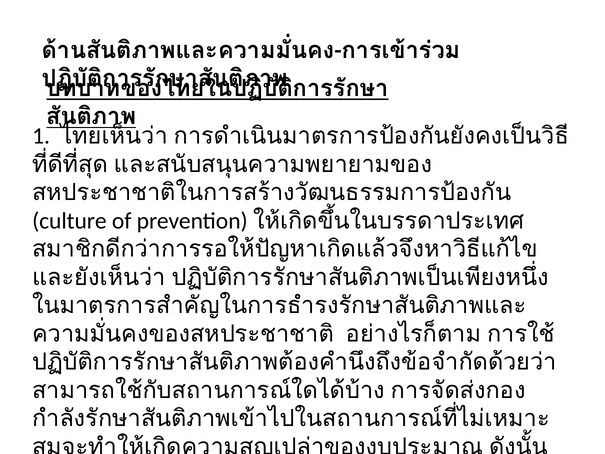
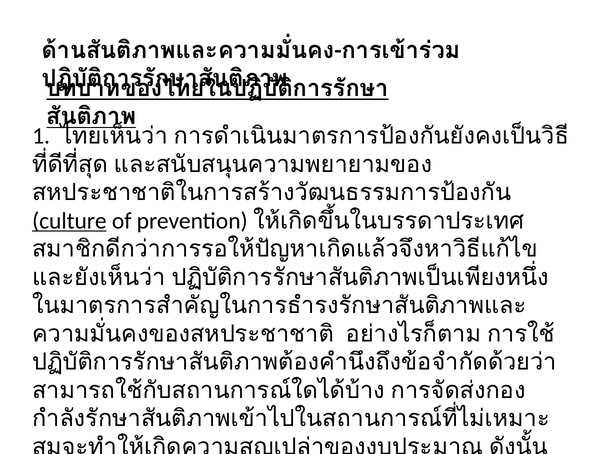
culture underline: none -> present
